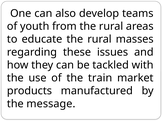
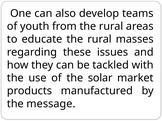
train: train -> solar
